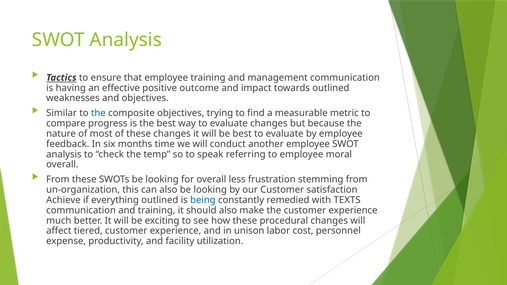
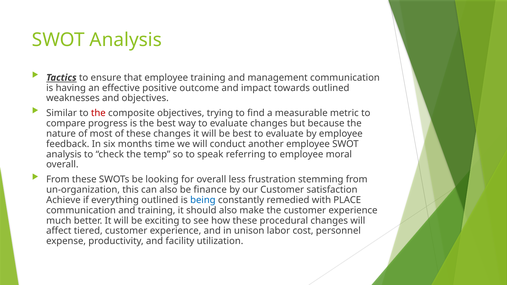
the at (98, 113) colour: blue -> red
also be looking: looking -> finance
TEXTS: TEXTS -> PLACE
